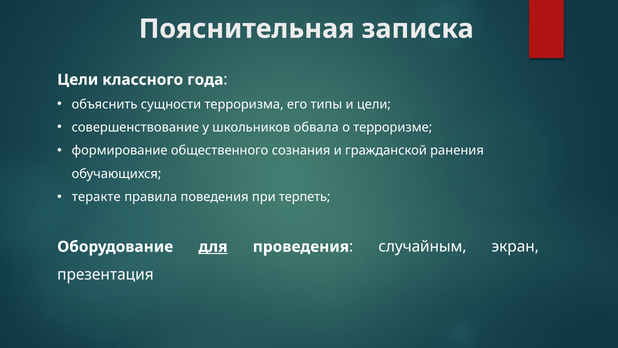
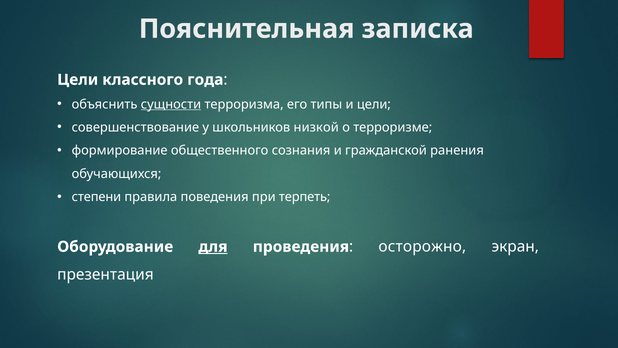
сущности underline: none -> present
обвала: обвала -> низкой
теракте: теракте -> степени
случайным: случайным -> осторожно
